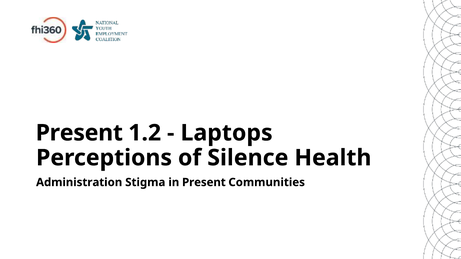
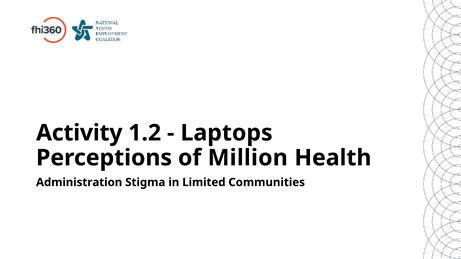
Present at (79, 133): Present -> Activity
Silence: Silence -> Million
in Present: Present -> Limited
